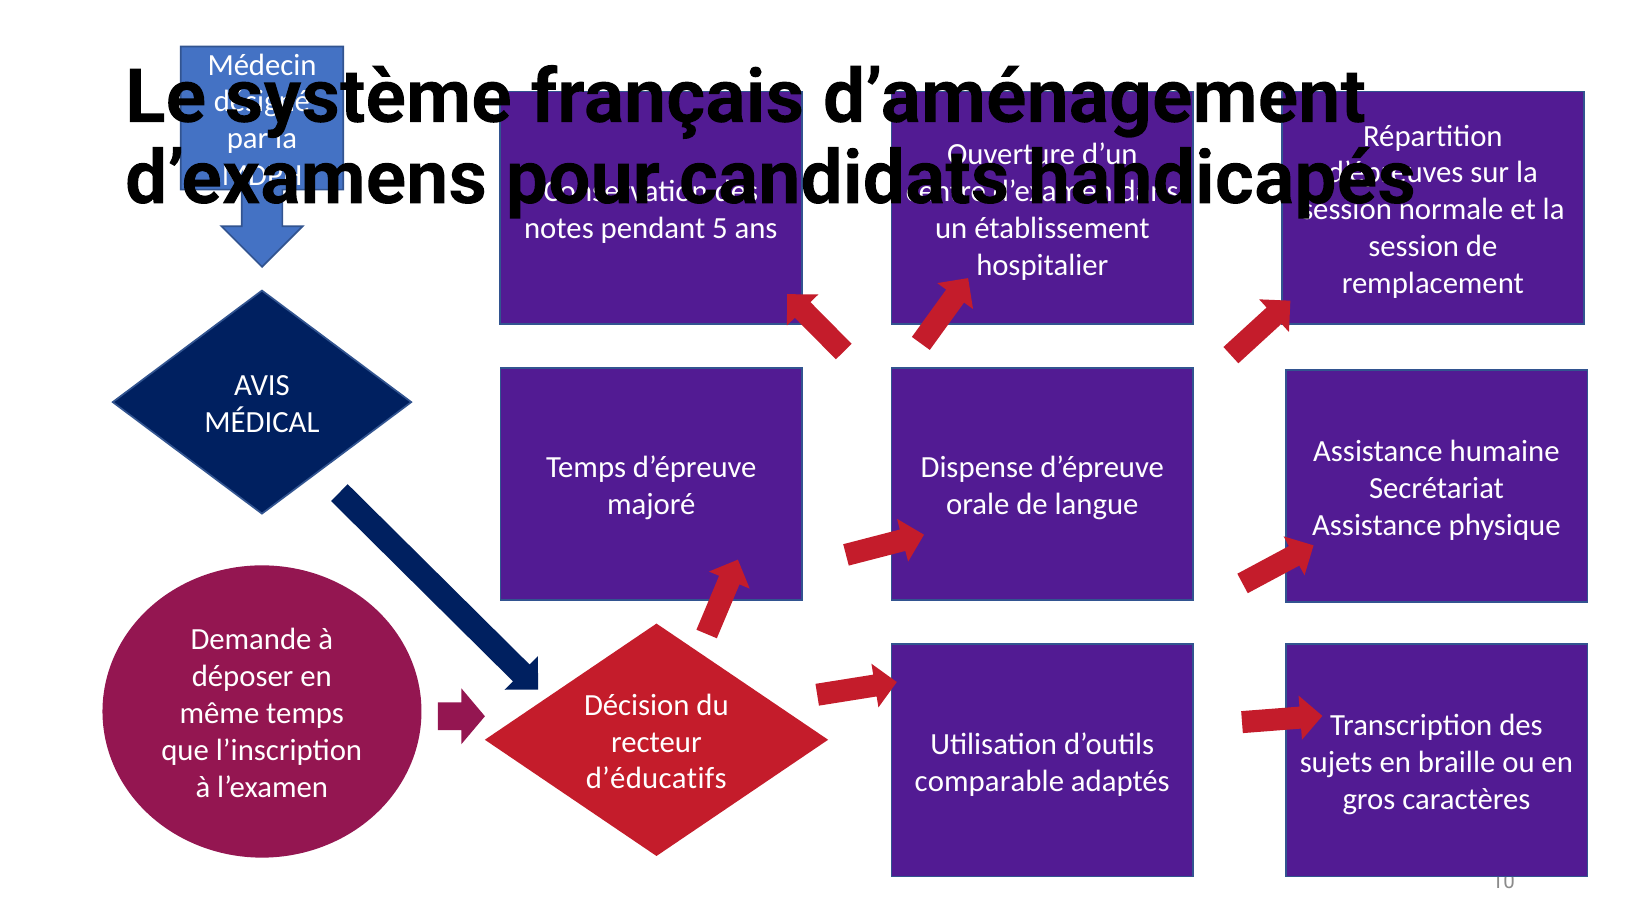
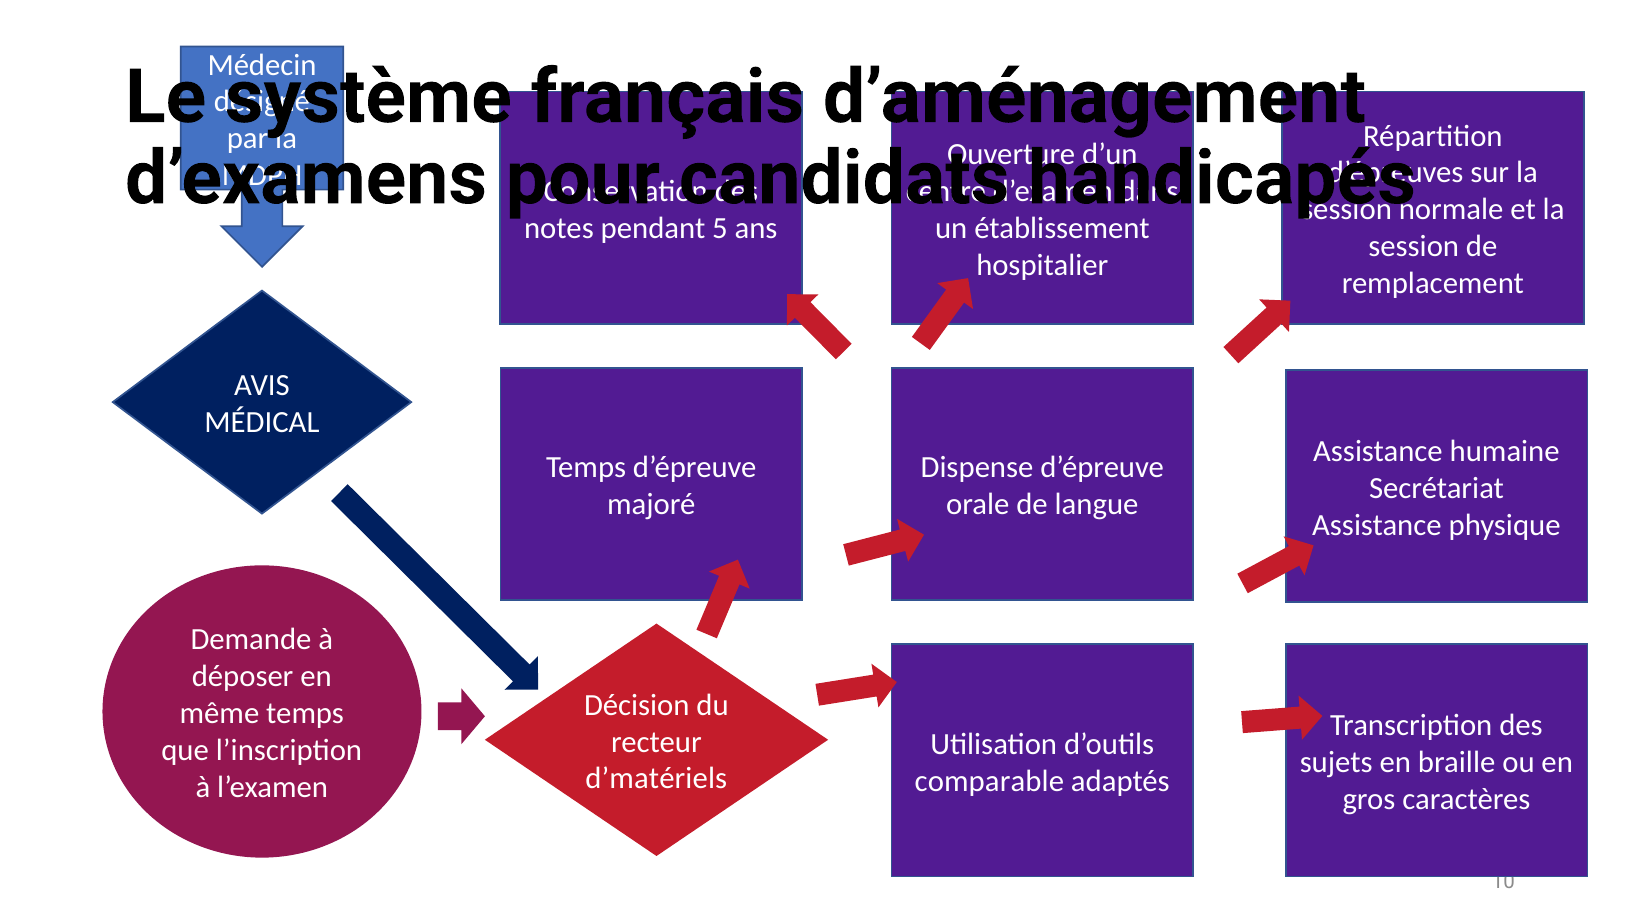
d’éducatifs: d’éducatifs -> d’matériels
